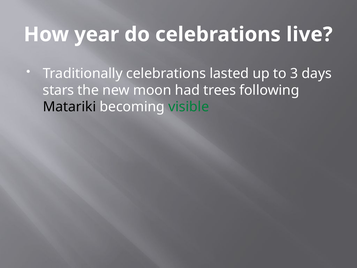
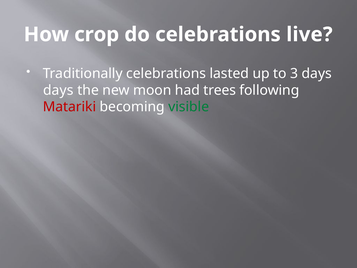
year: year -> crop
stars at (58, 90): stars -> days
Matariki colour: black -> red
